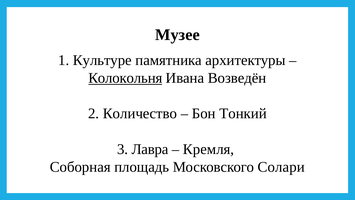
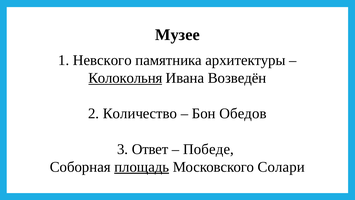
Культуре: Культуре -> Невского
Тонкий: Тонкий -> Обедов
Лавра: Лавра -> Ответ
Кремля: Кремля -> Победе
площадь underline: none -> present
